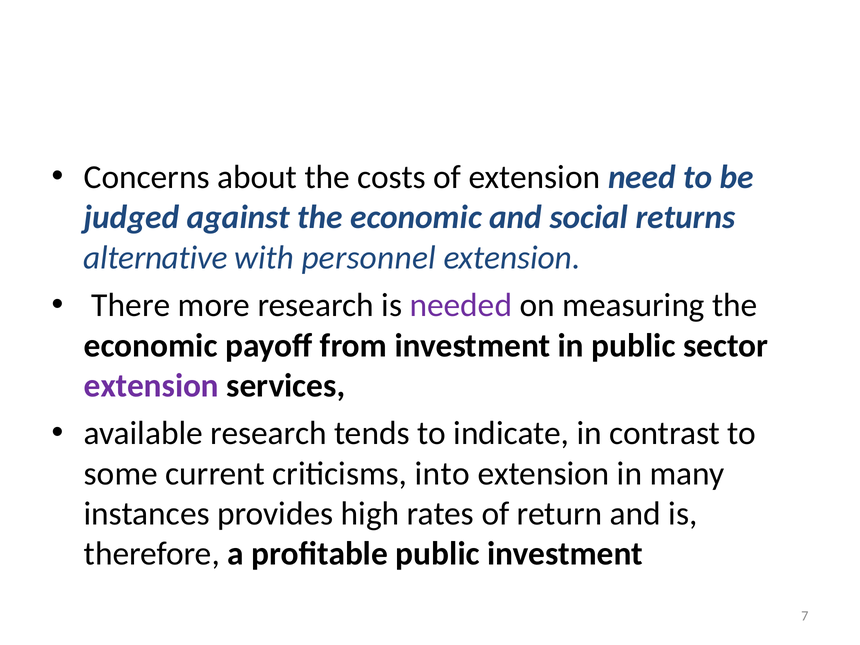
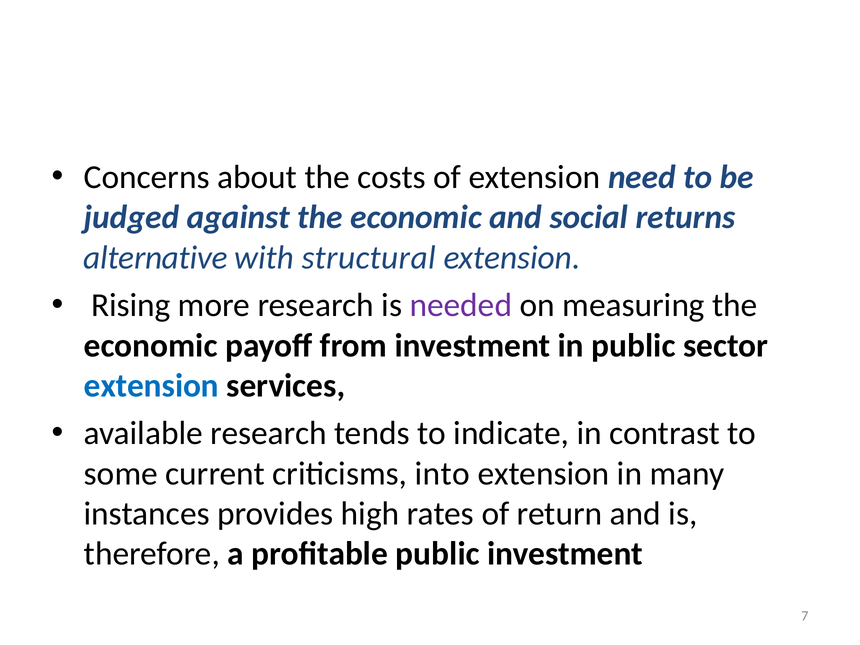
personnel: personnel -> structural
There: There -> Rising
extension at (151, 386) colour: purple -> blue
